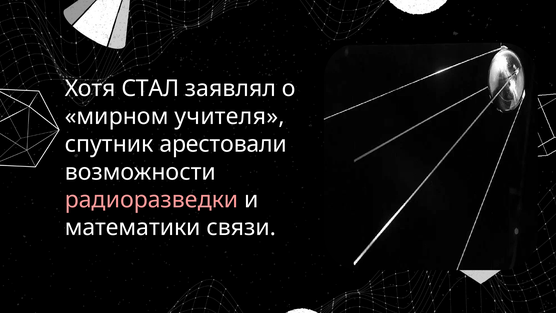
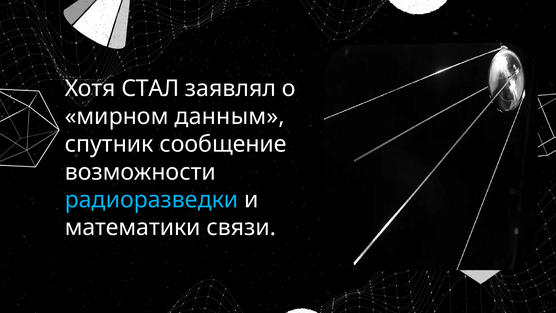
учителя: учителя -> данным
арестовали: арестовали -> сообщение
радиоразведки colour: pink -> light blue
